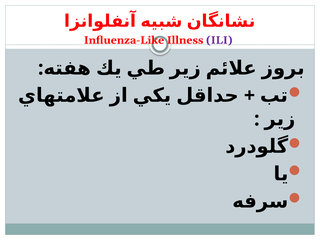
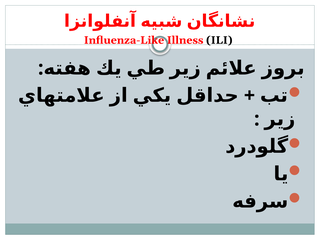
ILI colour: purple -> black
